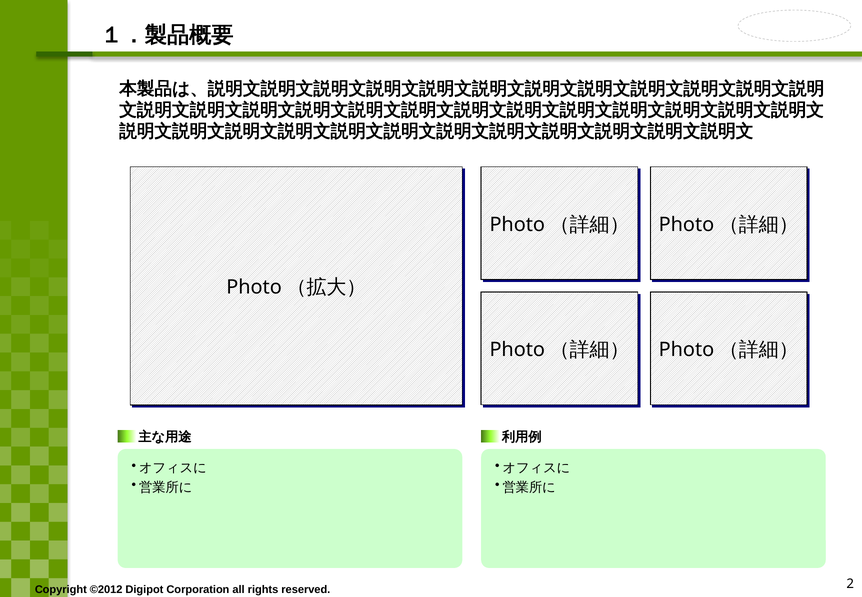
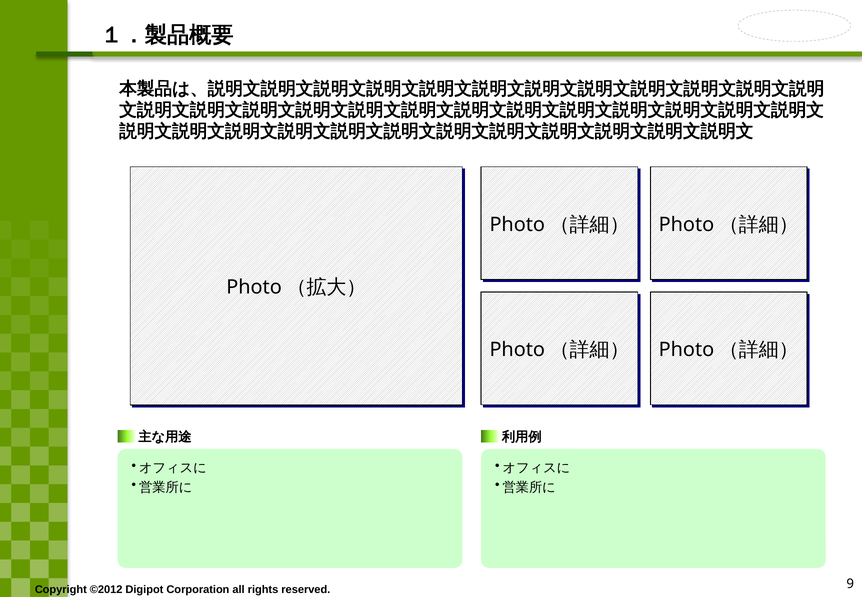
2: 2 -> 9
